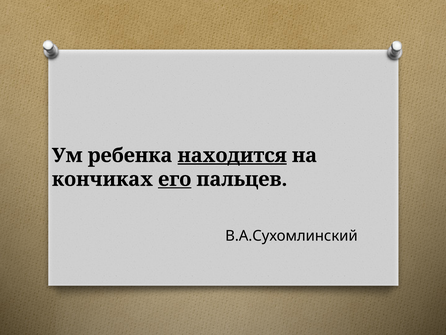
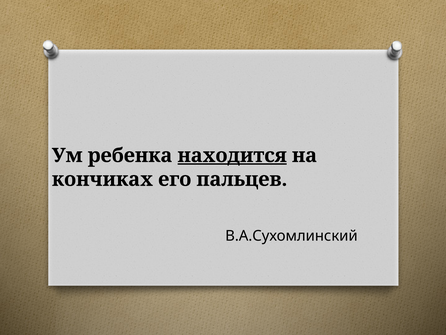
его underline: present -> none
